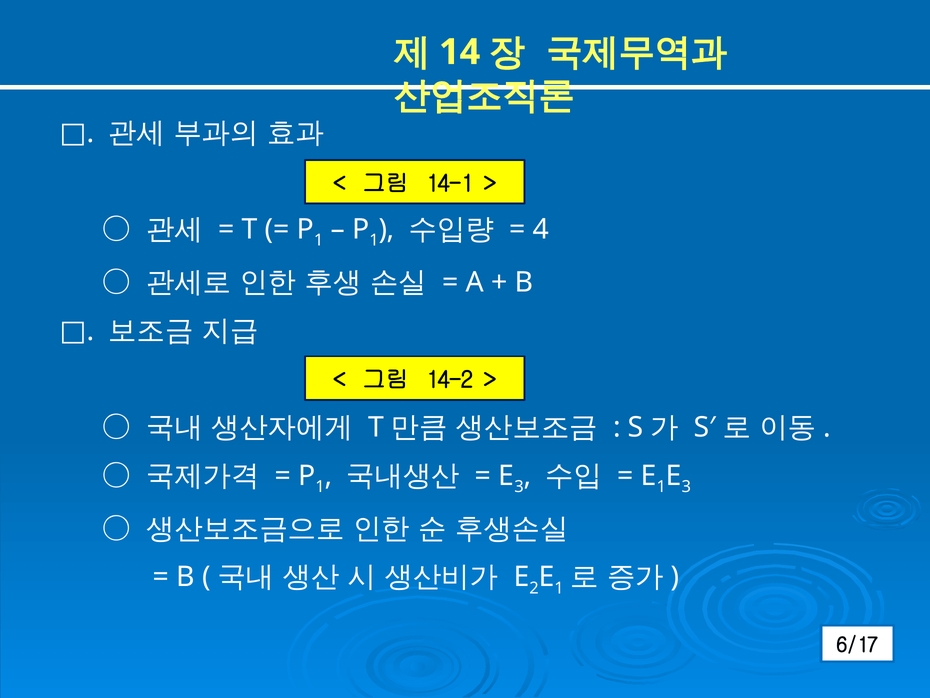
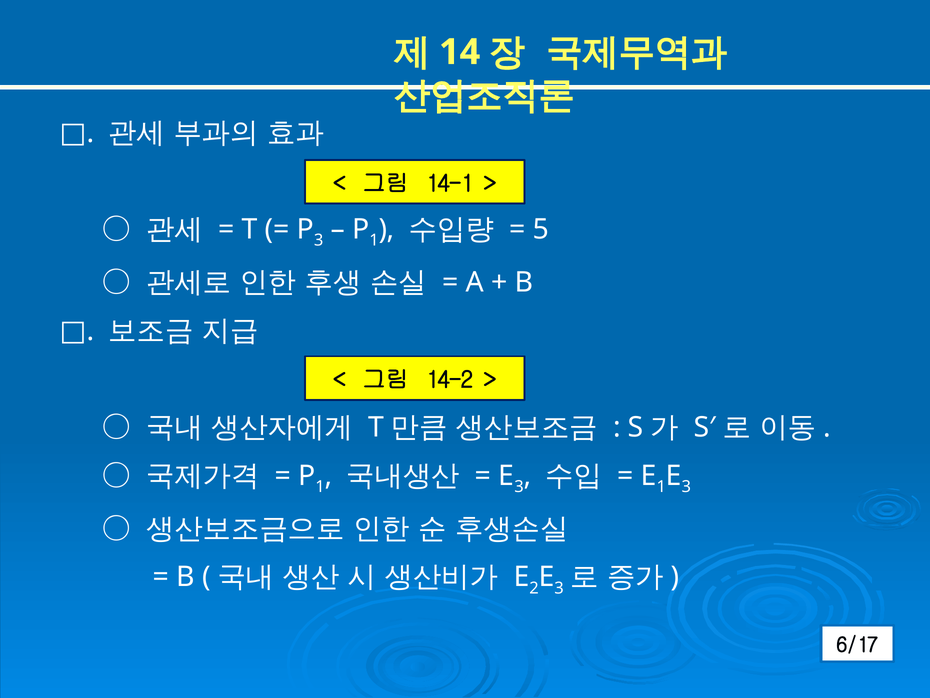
1 at (319, 240): 1 -> 3
4: 4 -> 5
1 at (559, 588): 1 -> 3
